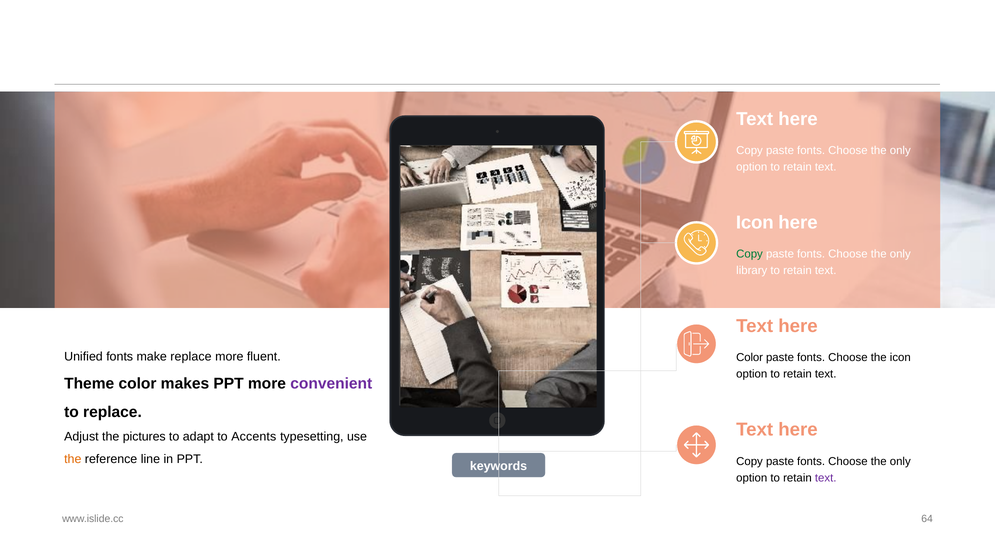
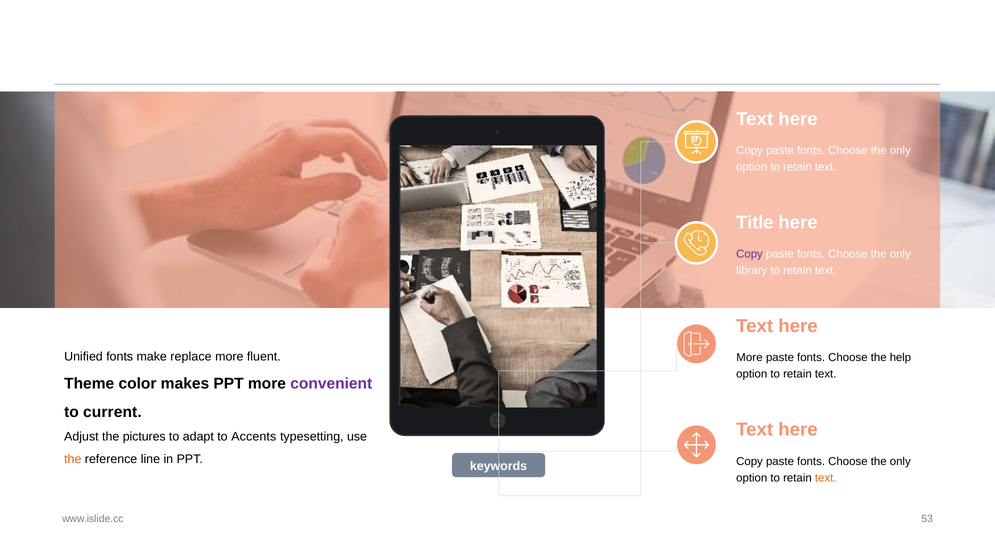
Icon at (755, 222): Icon -> Title
Copy at (750, 254) colour: green -> purple
Color at (750, 357): Color -> More
the icon: icon -> help
to replace: replace -> current
text at (826, 477) colour: purple -> orange
64: 64 -> 53
